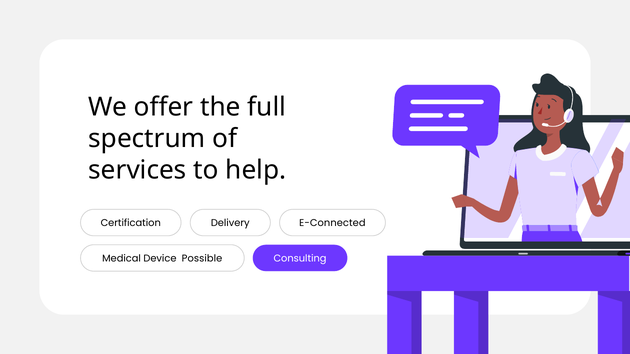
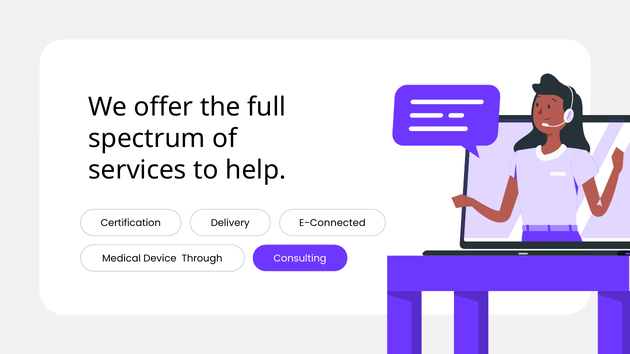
Possible: Possible -> Through
